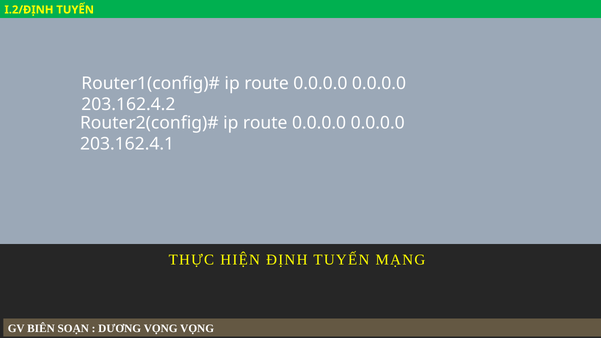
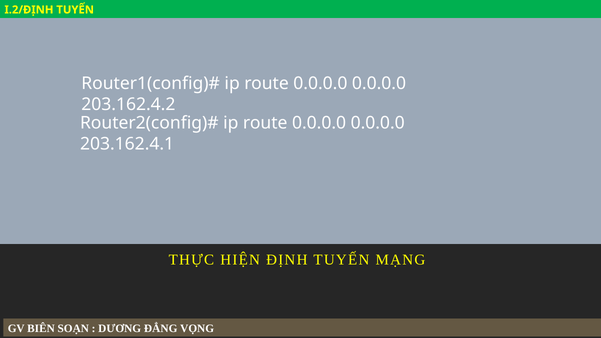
DƯƠNG VỌNG: VỌNG -> ĐẲNG
